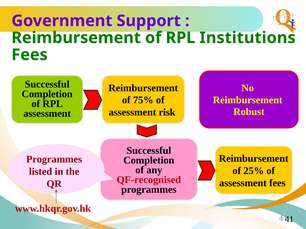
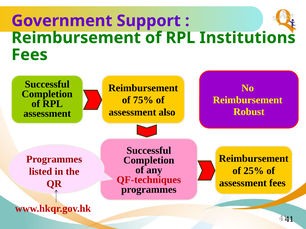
risk: risk -> also
QF-recognised: QF-recognised -> QF-techniques
